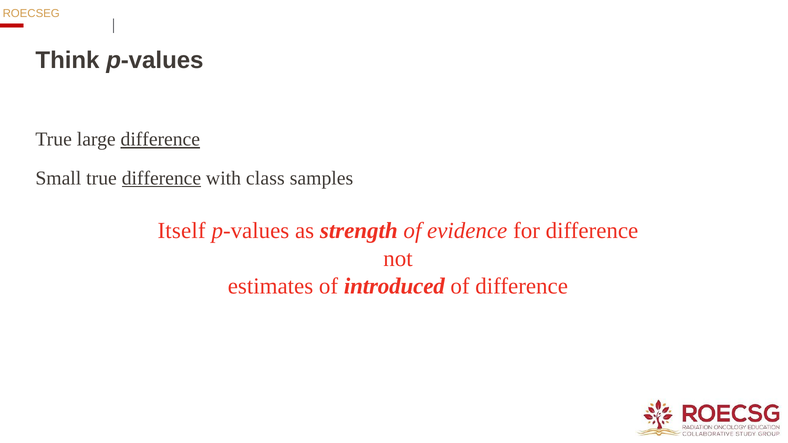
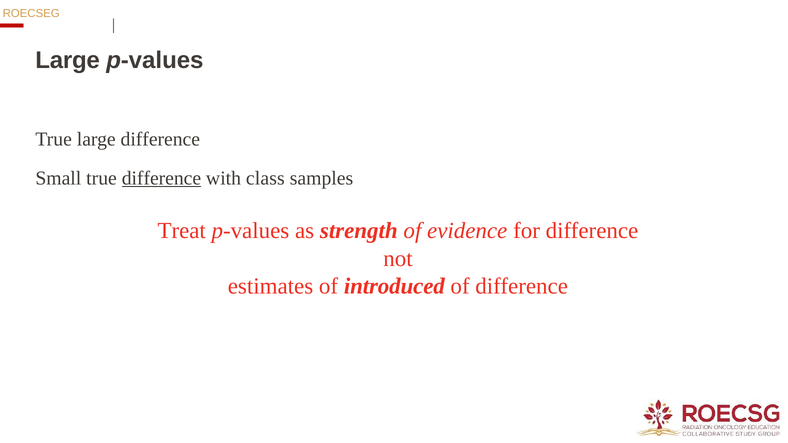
Think at (67, 60): Think -> Large
difference at (160, 139) underline: present -> none
Itself: Itself -> Treat
